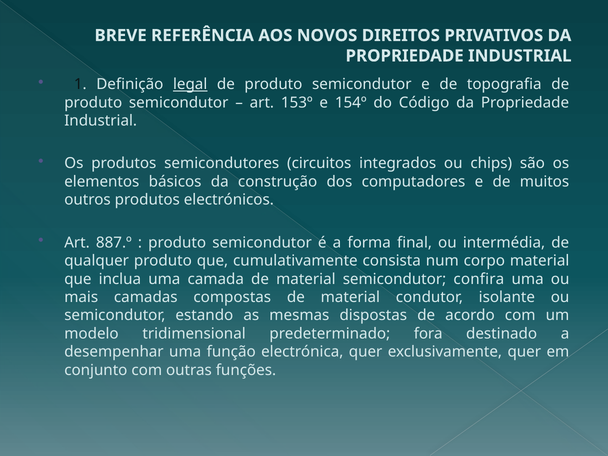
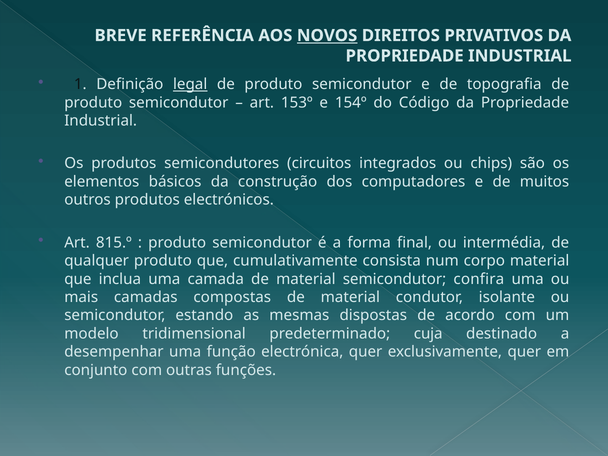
NOVOS underline: none -> present
887.º: 887.º -> 815.º
fora: fora -> cuja
